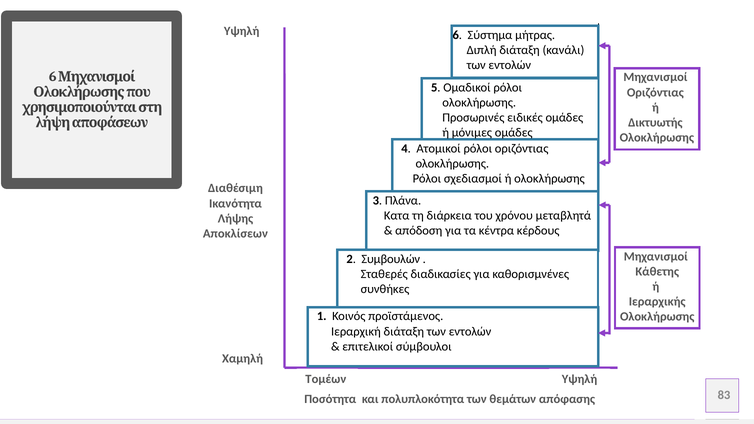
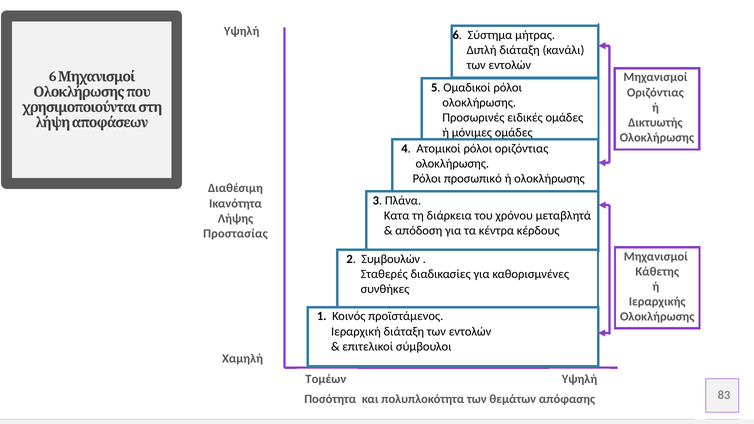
σχεδιασμοί: σχεδιασμοί -> προσωπικό
Αποκλίσεων: Αποκλίσεων -> Προστασίας
